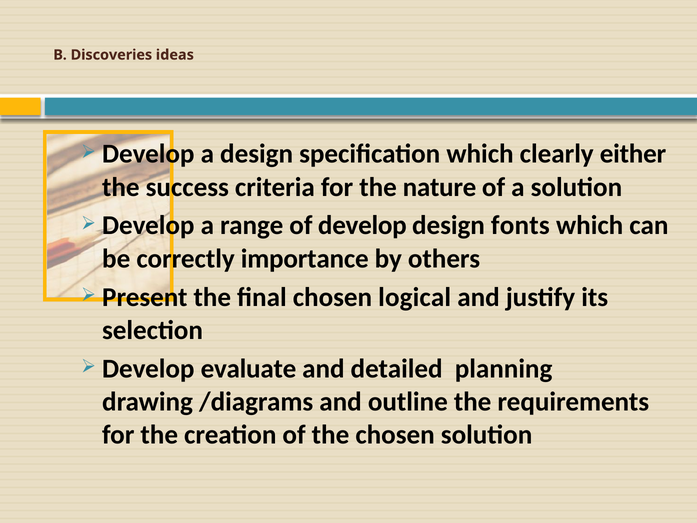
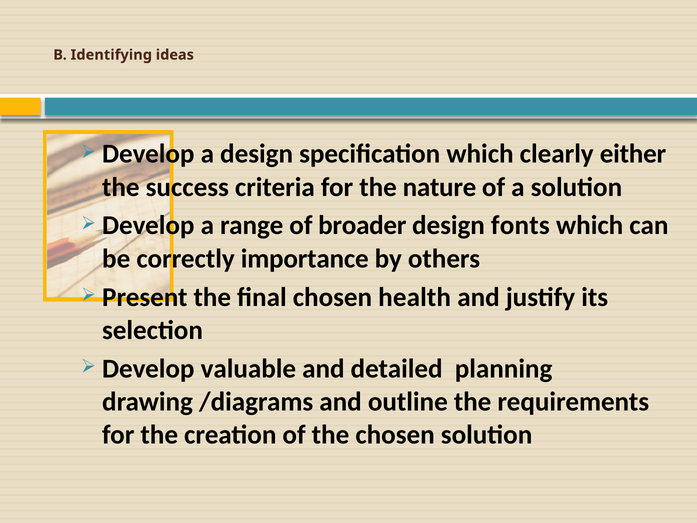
Discoveries: Discoveries -> Identifying
of develop: develop -> broader
logical: logical -> health
evaluate: evaluate -> valuable
